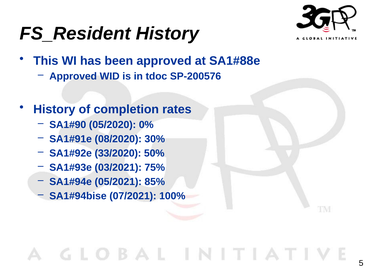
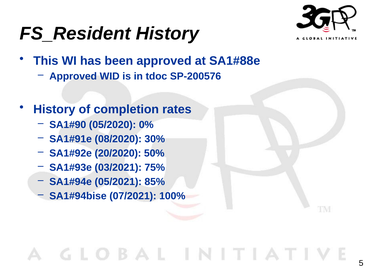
33/2020: 33/2020 -> 20/2020
